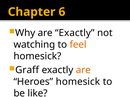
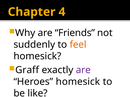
6: 6 -> 4
are Exactly: Exactly -> Friends
watching: watching -> suddenly
are at (83, 70) colour: orange -> purple
